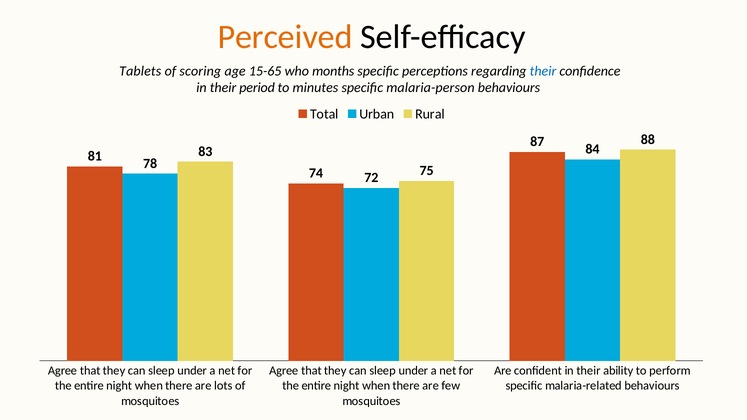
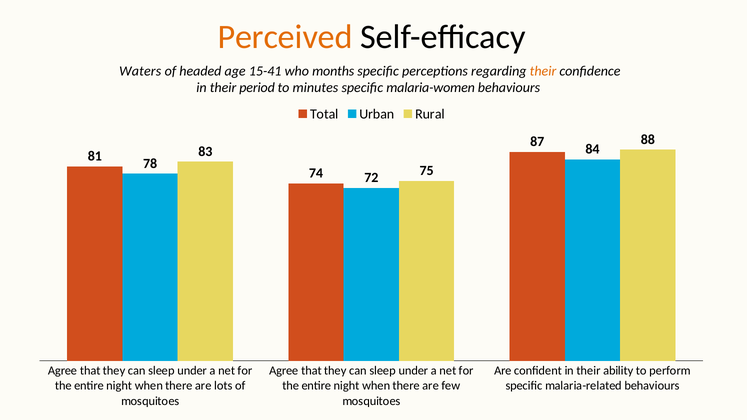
Tablets: Tablets -> Waters
scoring: scoring -> headed
15-65: 15-65 -> 15-41
their at (543, 71) colour: blue -> orange
malaria-person: malaria-person -> malaria-women
